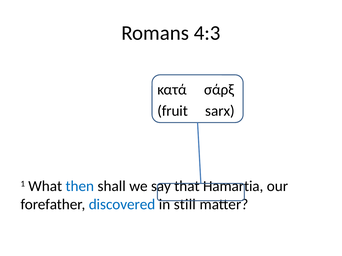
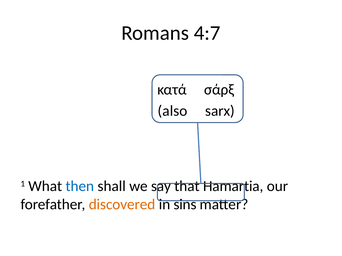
4:3: 4:3 -> 4:7
fruit: fruit -> also
discovered colour: blue -> orange
still: still -> sins
